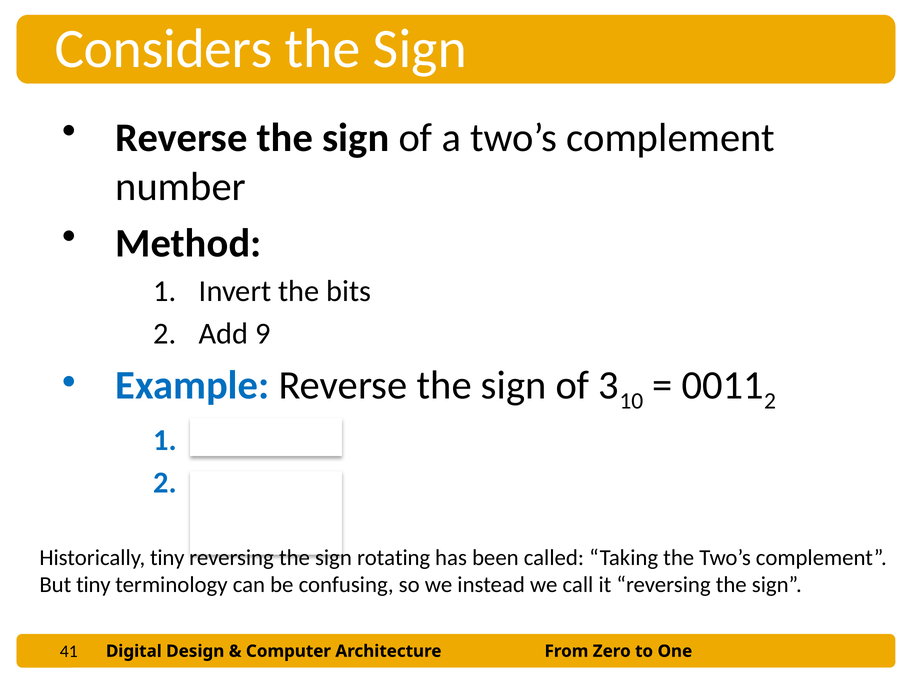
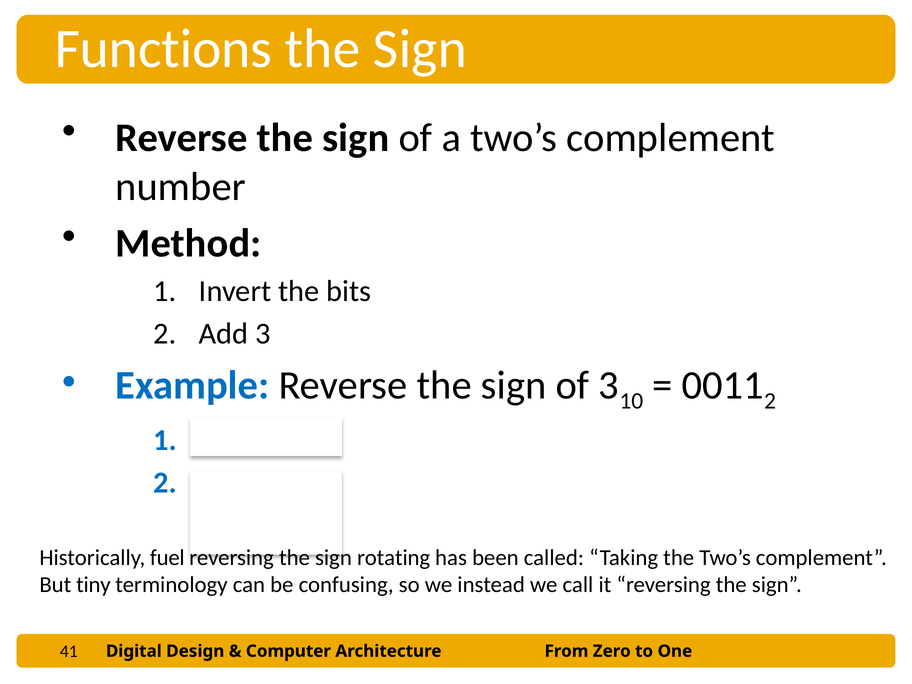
Considers: Considers -> Functions
Add 9: 9 -> 3
Historically tiny: tiny -> fuel
